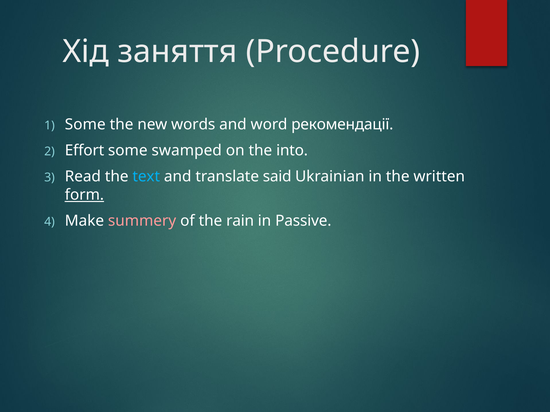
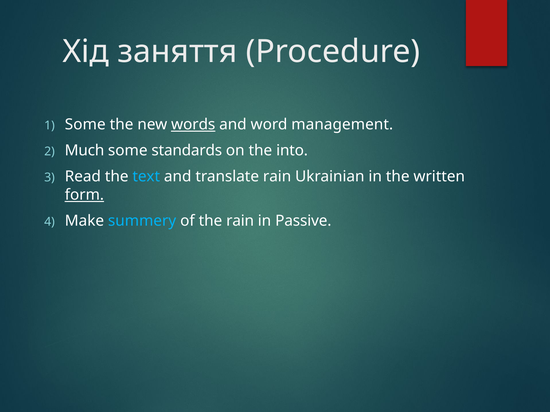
words underline: none -> present
рекомендації: рекомендації -> management
Effort: Effort -> Much
swamped: swamped -> standards
translate said: said -> rain
summery colour: pink -> light blue
